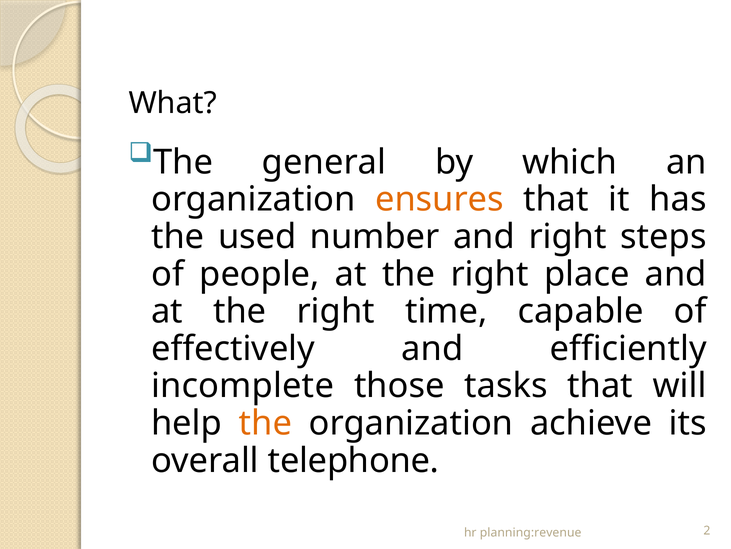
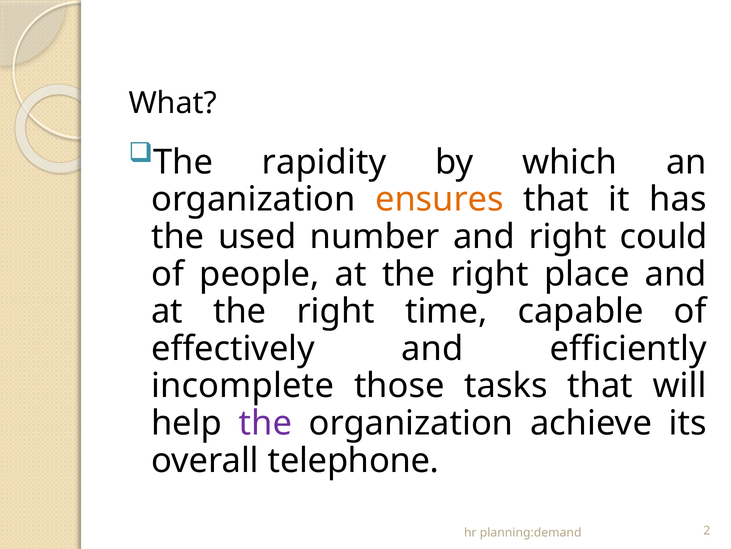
general: general -> rapidity
steps: steps -> could
the at (265, 423) colour: orange -> purple
planning:revenue: planning:revenue -> planning:demand
